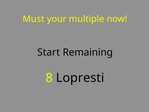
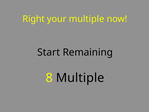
Must: Must -> Right
8 Lopresti: Lopresti -> Multiple
